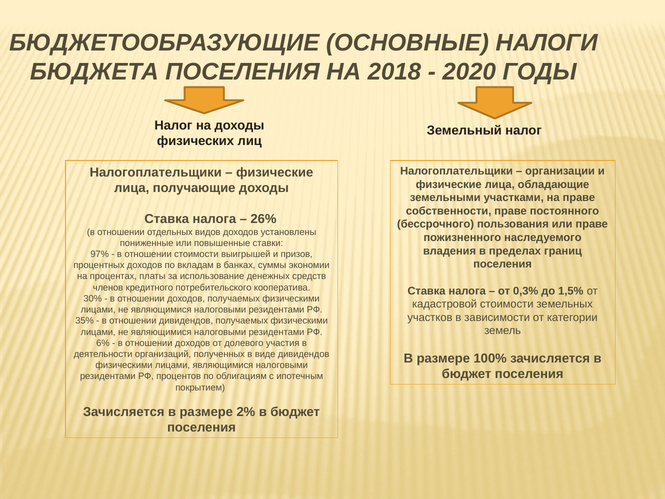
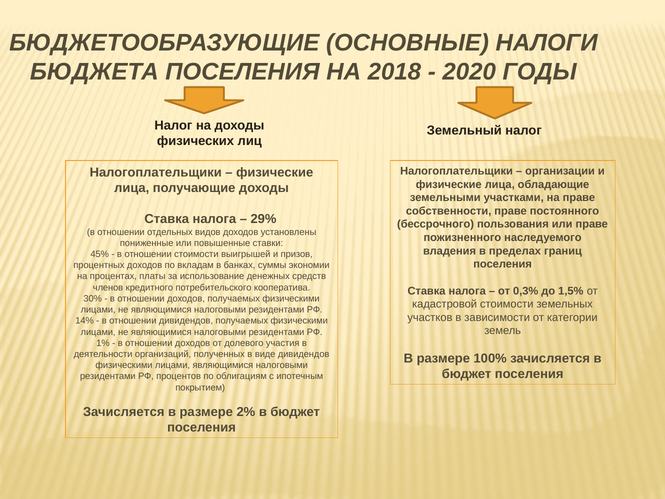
26%: 26% -> 29%
97%: 97% -> 45%
35%: 35% -> 14%
6%: 6% -> 1%
